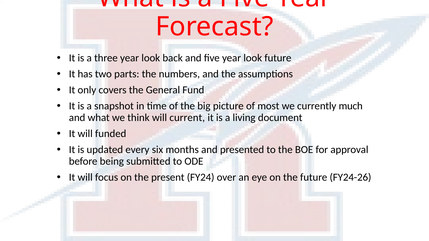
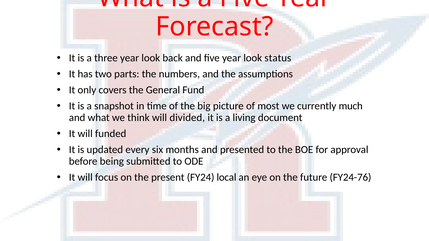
look future: future -> status
current: current -> divided
over: over -> local
FY24-26: FY24-26 -> FY24-76
